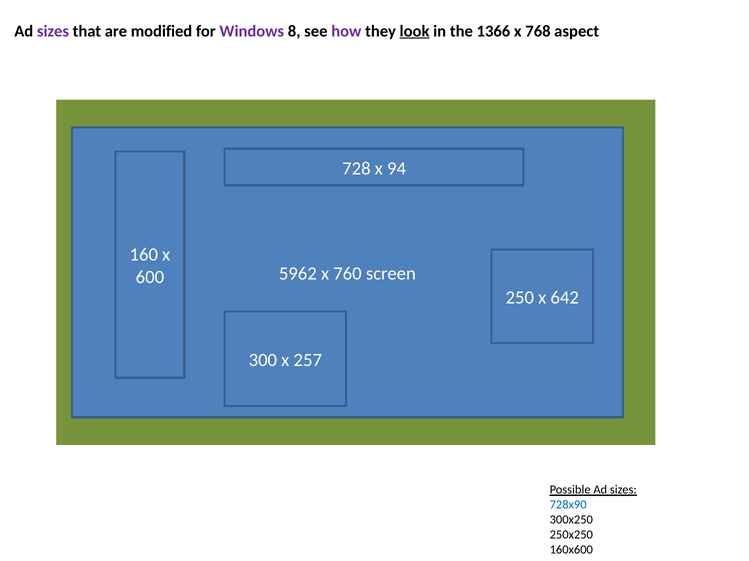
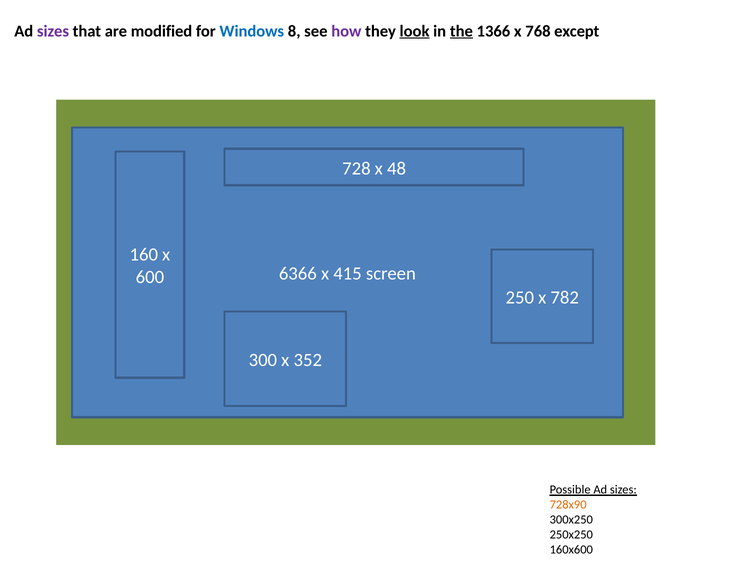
Windows colour: purple -> blue
the underline: none -> present
aspect: aspect -> except
94: 94 -> 48
5962: 5962 -> 6366
760: 760 -> 415
642: 642 -> 782
257: 257 -> 352
728x90 colour: blue -> orange
